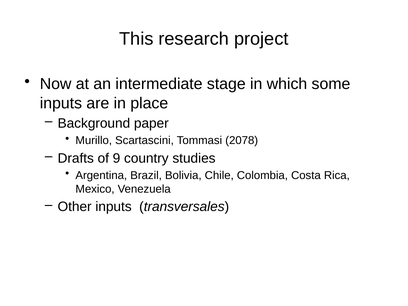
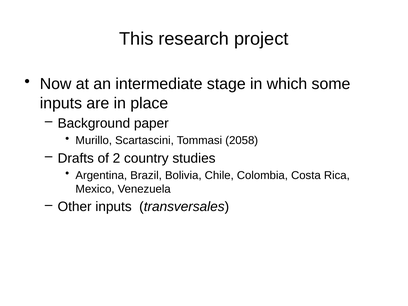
2078: 2078 -> 2058
9: 9 -> 2
